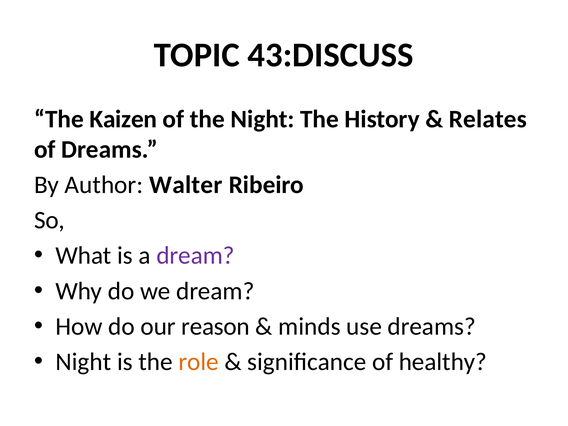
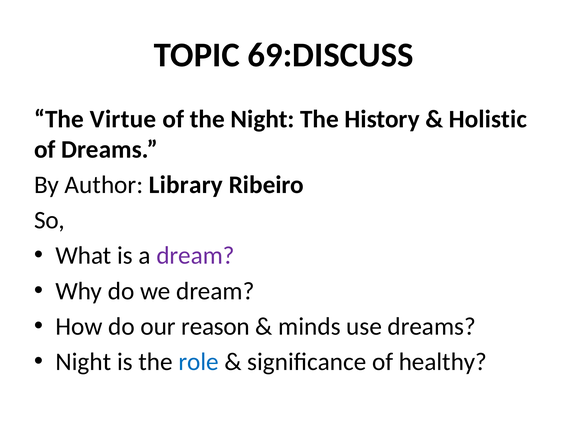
43:DISCUSS: 43:DISCUSS -> 69:DISCUSS
Kaizen: Kaizen -> Virtue
Relates: Relates -> Holistic
Walter: Walter -> Library
role colour: orange -> blue
